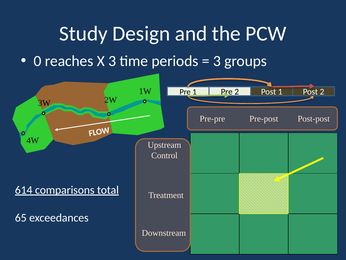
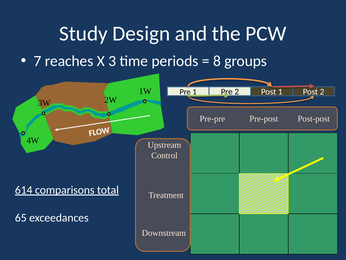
0: 0 -> 7
3 at (217, 61): 3 -> 8
